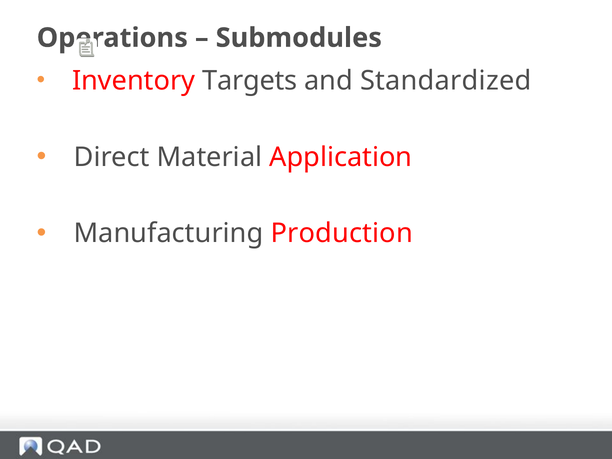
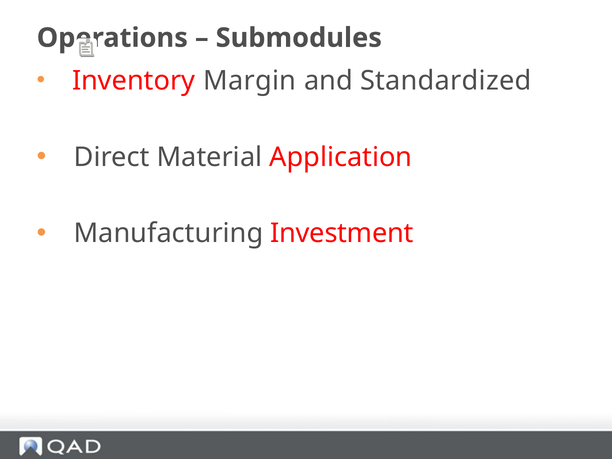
Targets: Targets -> Margin
Production: Production -> Investment
